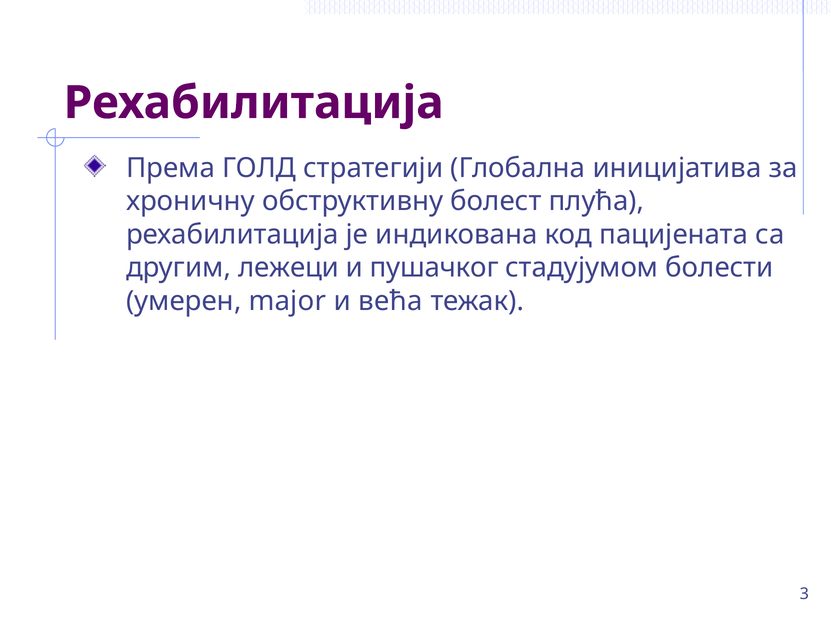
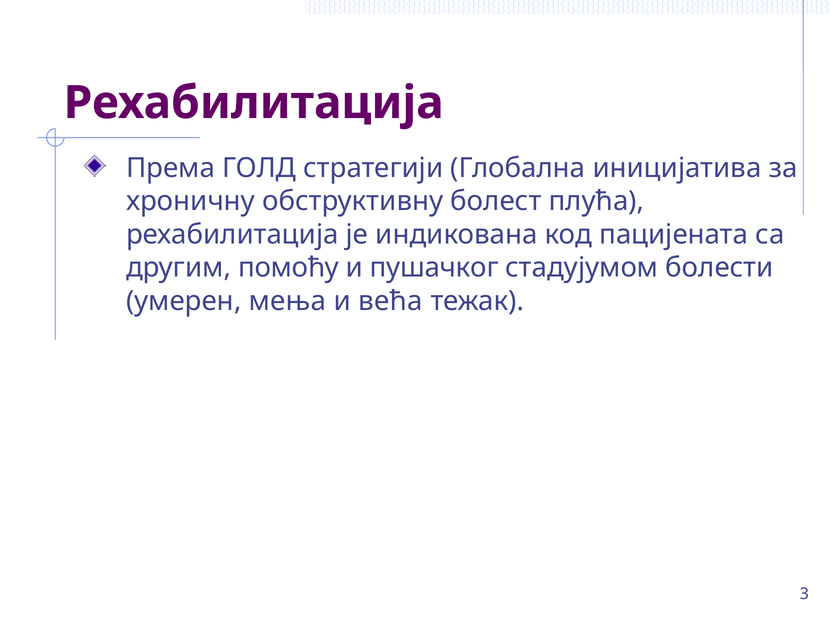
лежеци: лежеци -> помоћу
major: major -> мења
